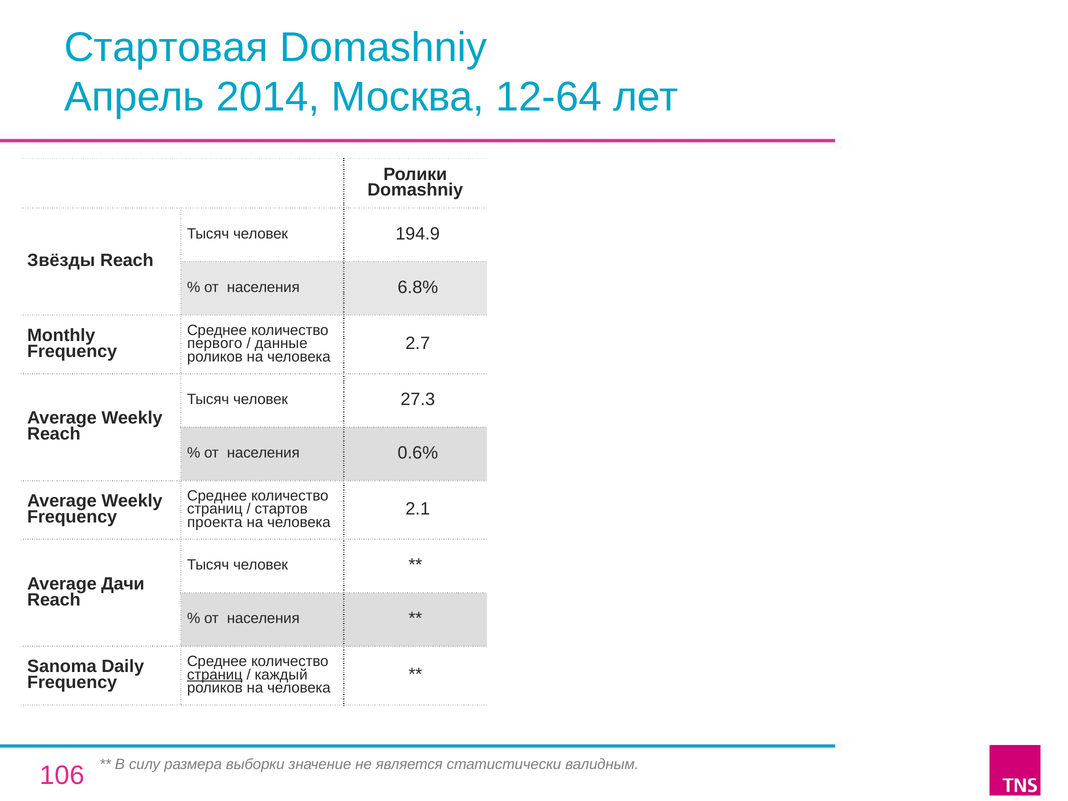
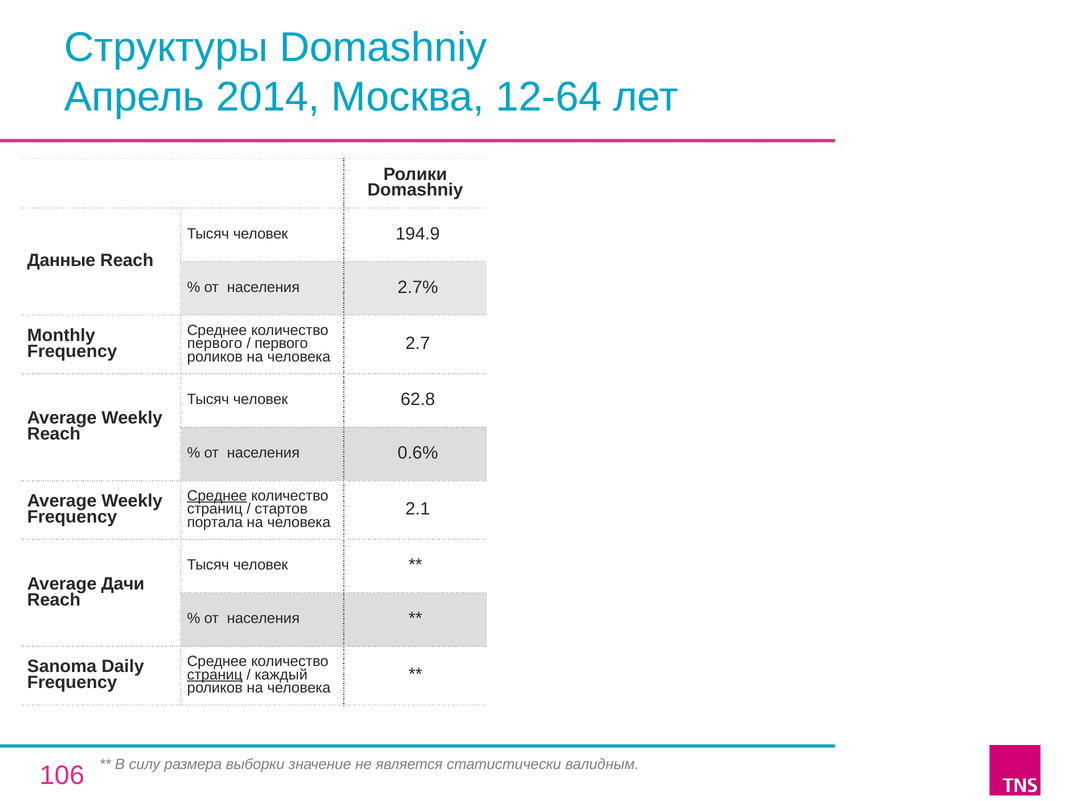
Стартовая: Стартовая -> Структуры
Звёзды: Звёзды -> Данные
6.8%: 6.8% -> 2.7%
данные at (281, 343): данные -> первого
27.3: 27.3 -> 62.8
Среднее at (217, 496) underline: none -> present
проекта: проекта -> портала
